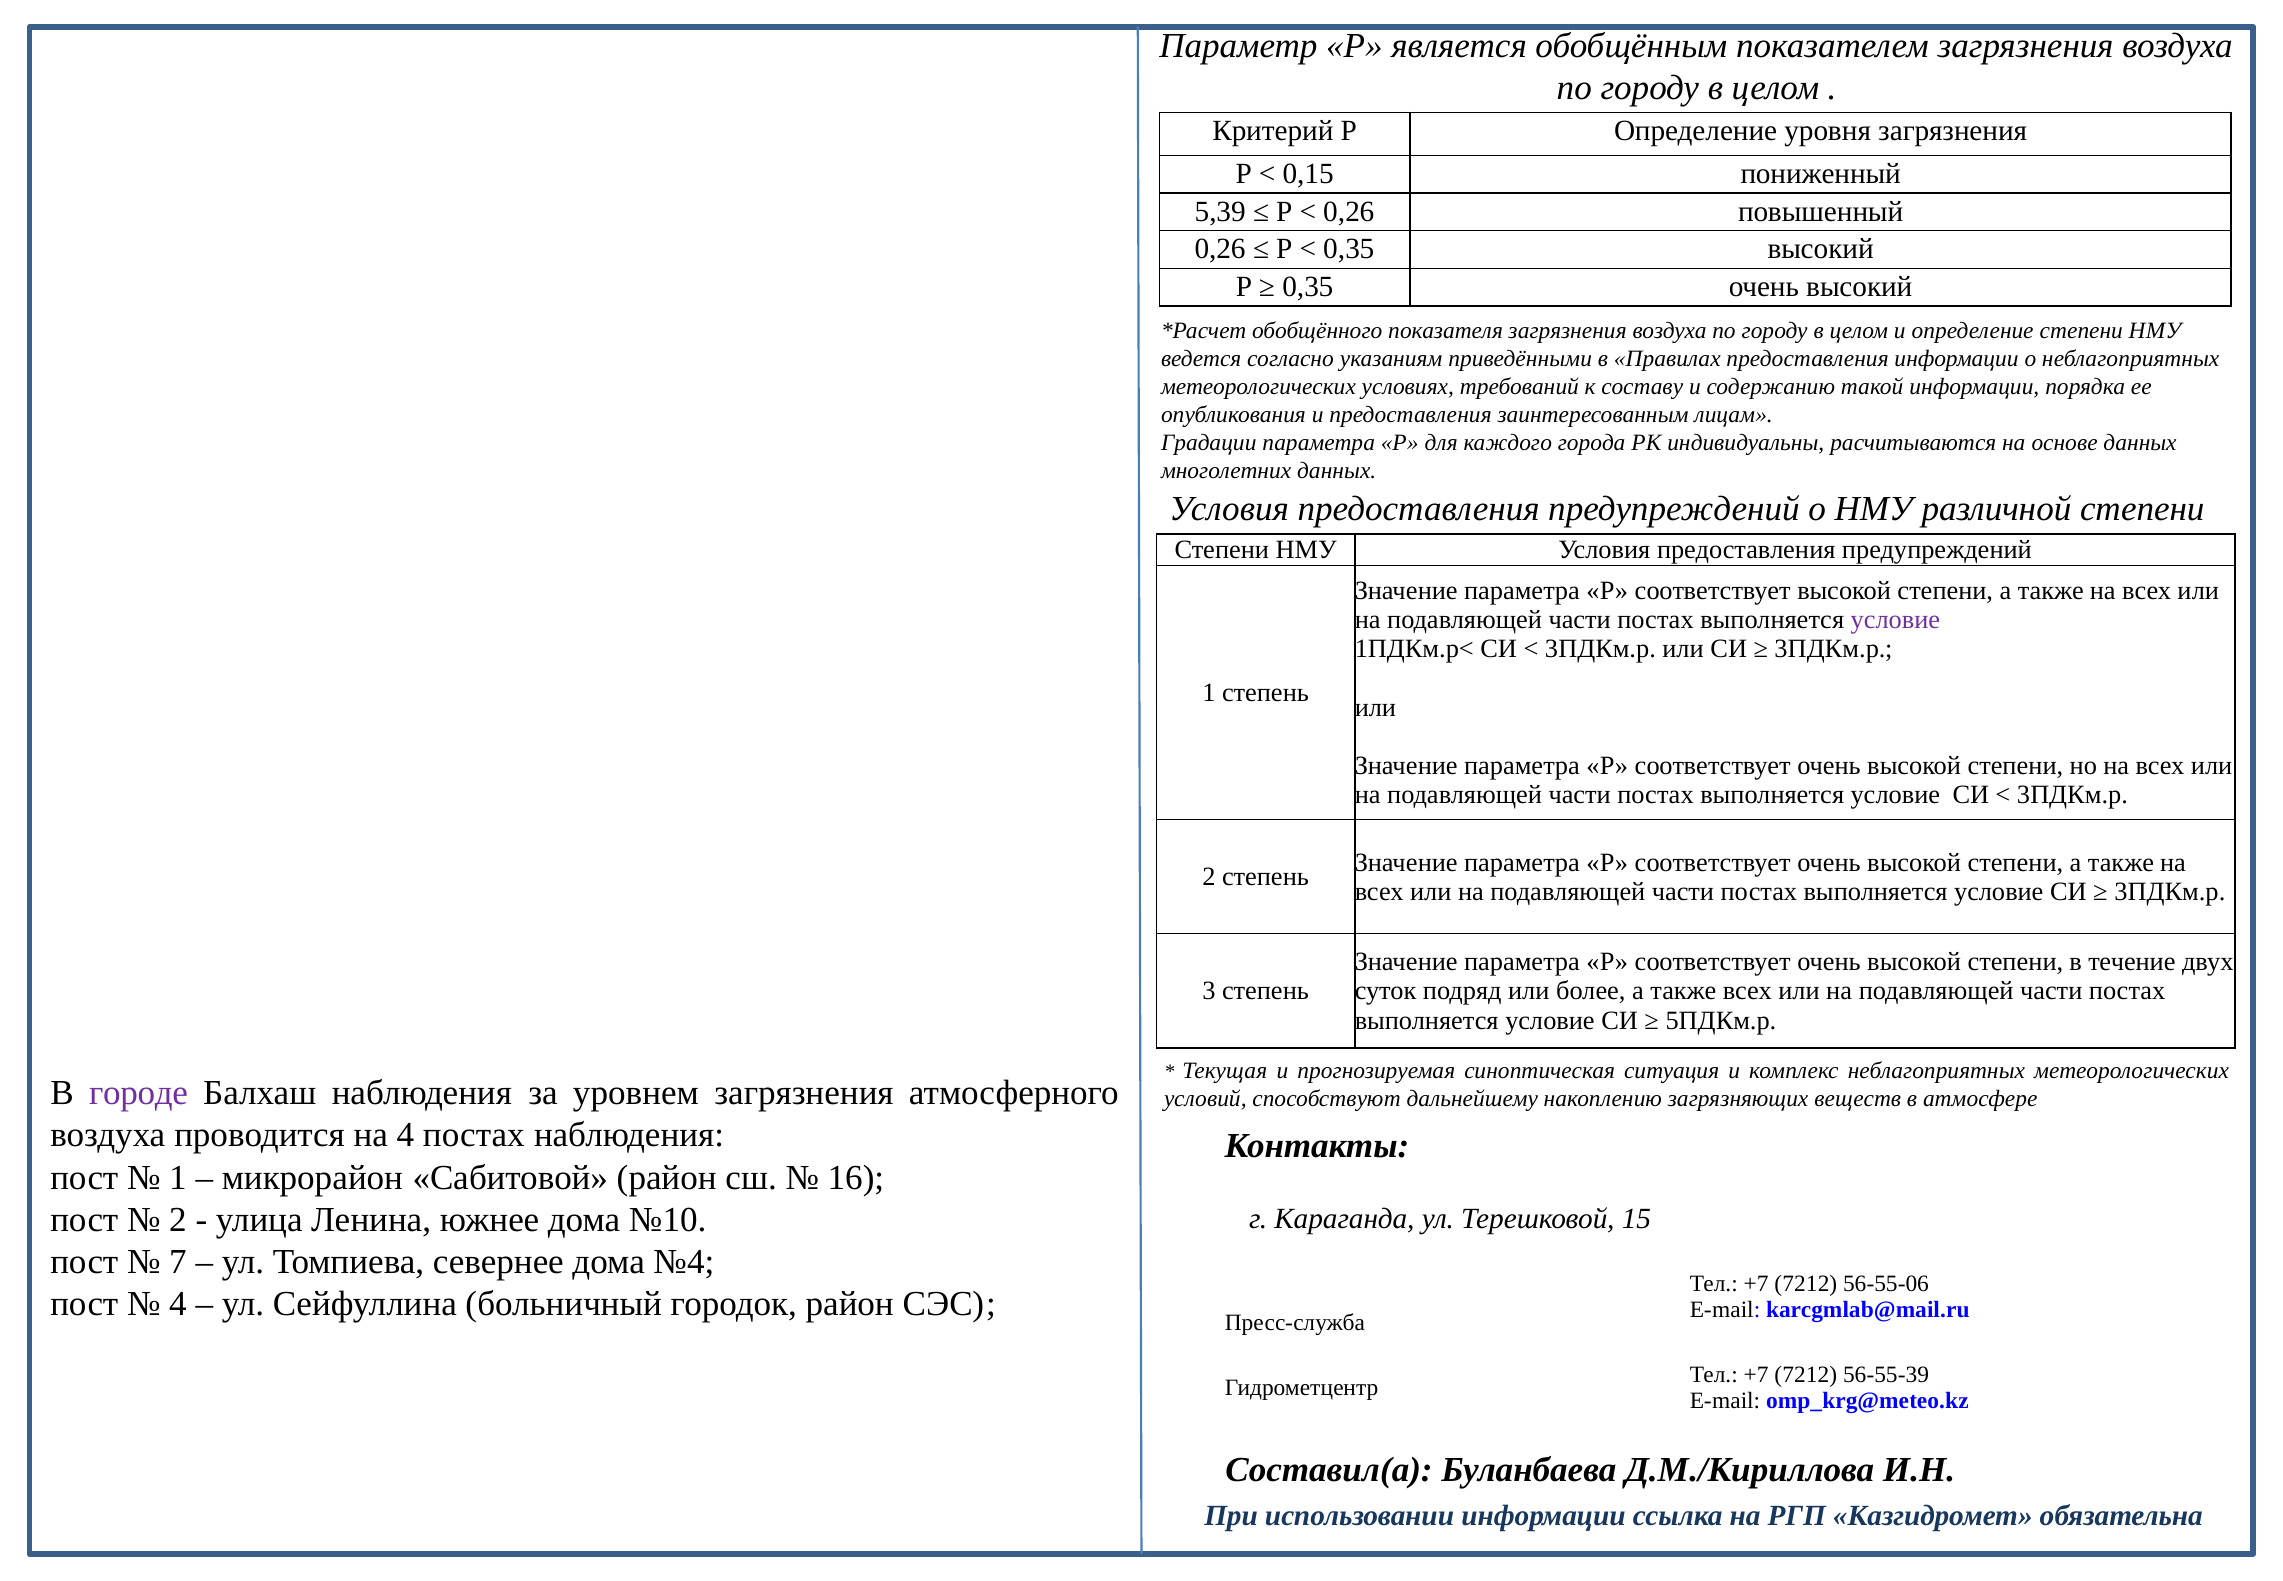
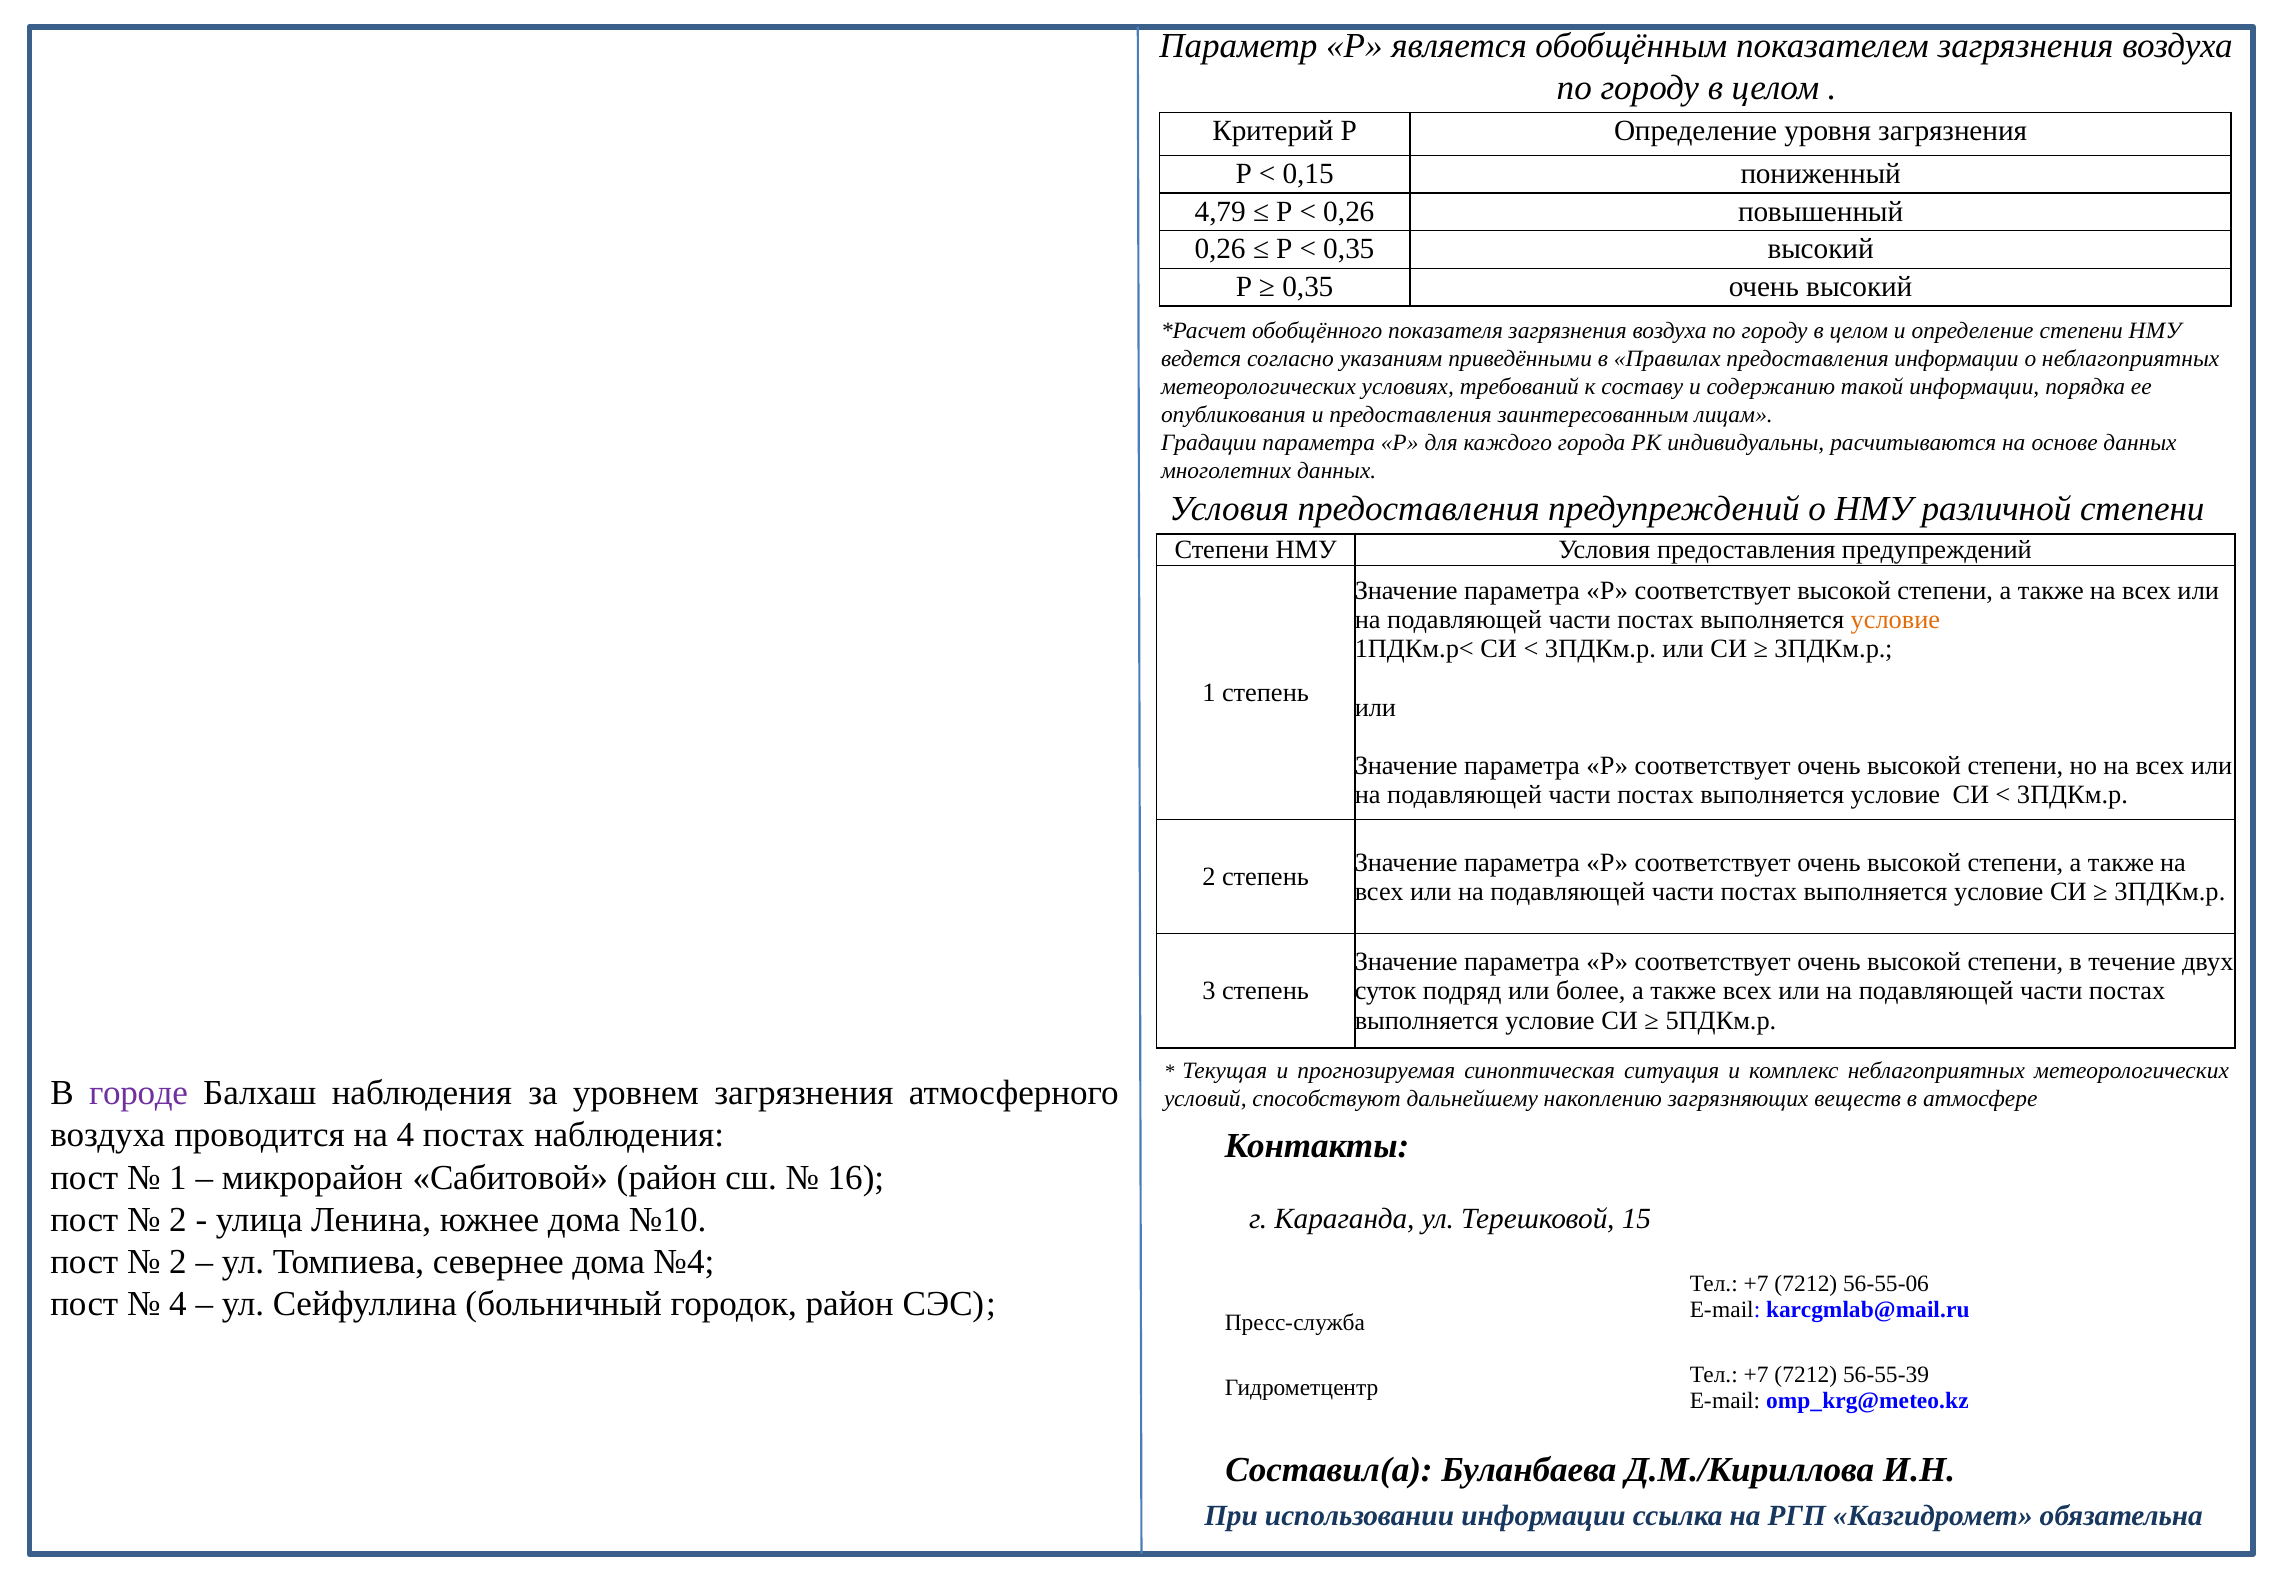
5,39: 5,39 -> 4,79
условие at (1895, 620) colour: purple -> orange
7 at (178, 1261): 7 -> 2
